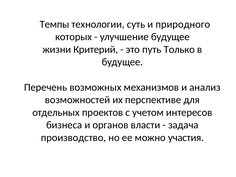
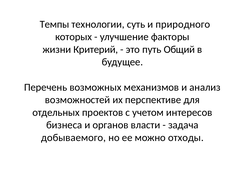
улучшение будущее: будущее -> факторы
Только: Только -> Общий
производство: производство -> добываемого
участия: участия -> отходы
